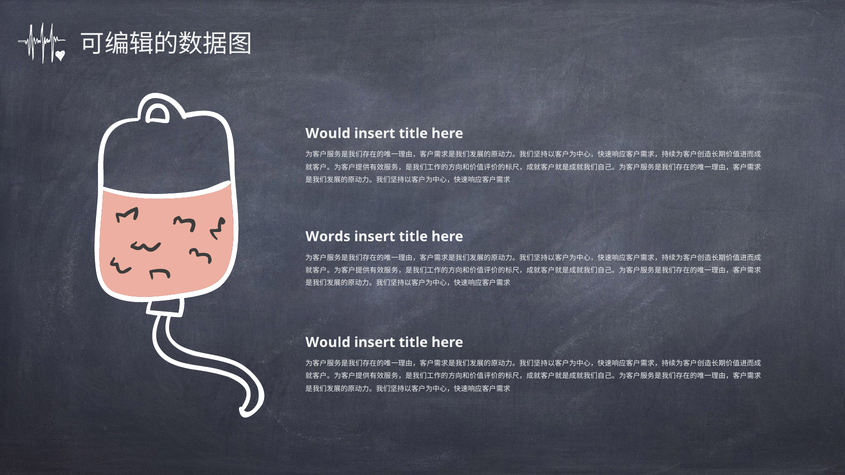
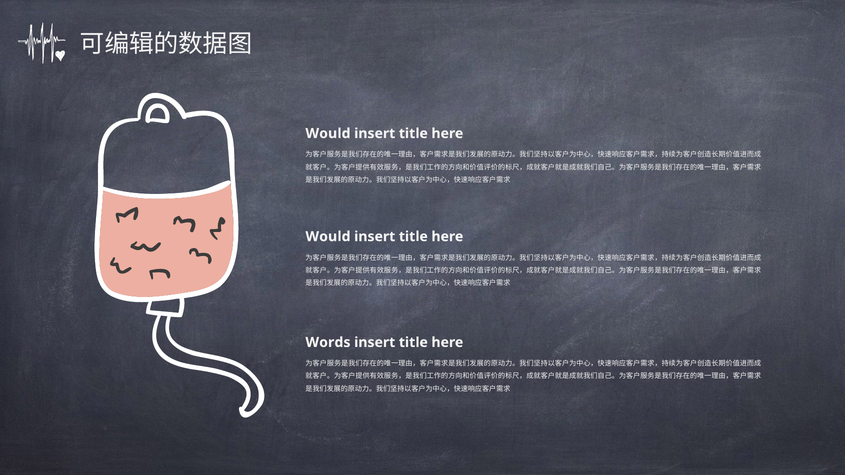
Words at (328, 237): Words -> Would
Would at (328, 343): Would -> Words
